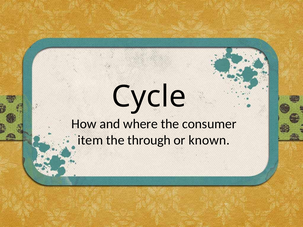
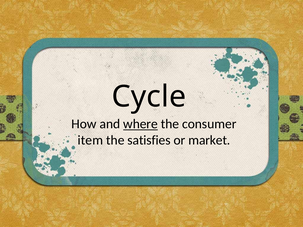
where underline: none -> present
through: through -> satisfies
known: known -> market
